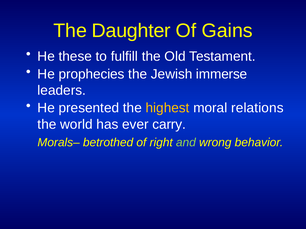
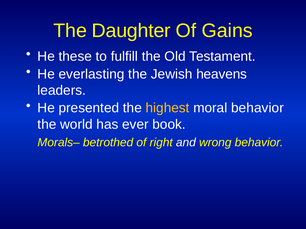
prophecies: prophecies -> everlasting
immerse: immerse -> heavens
moral relations: relations -> behavior
carry: carry -> book
and colour: light green -> white
